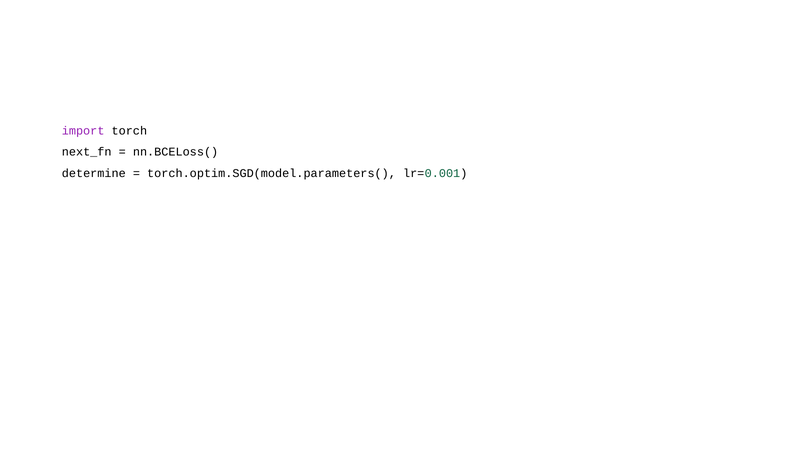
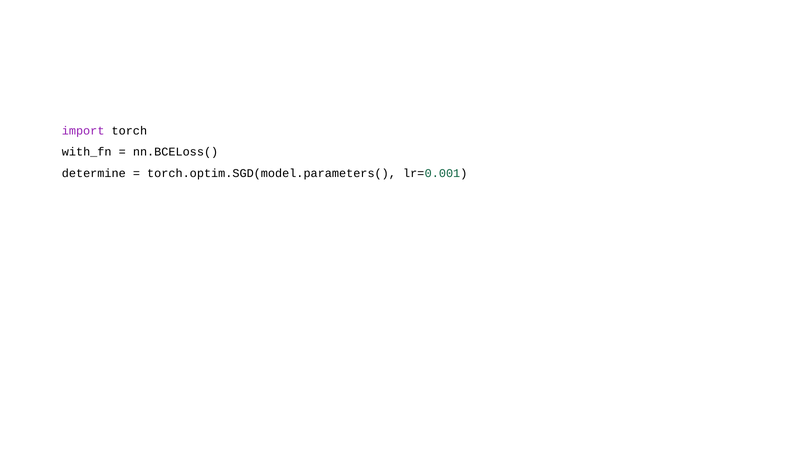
next_fn: next_fn -> with_fn
